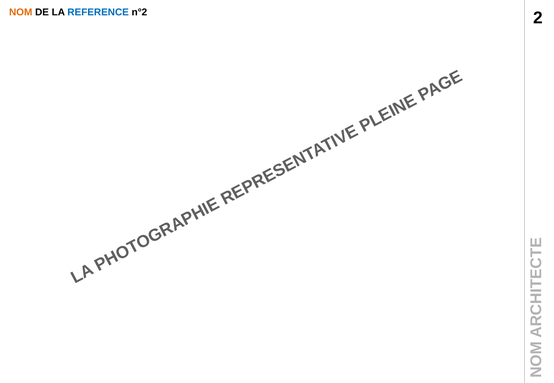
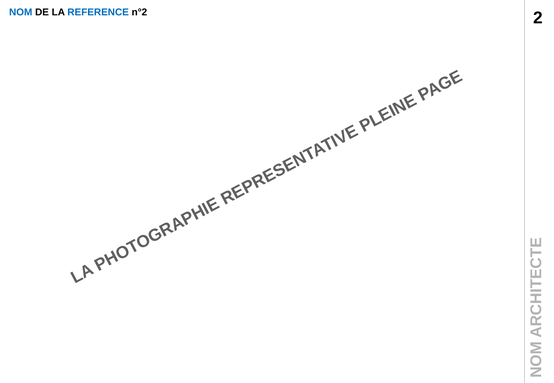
NOM colour: orange -> blue
